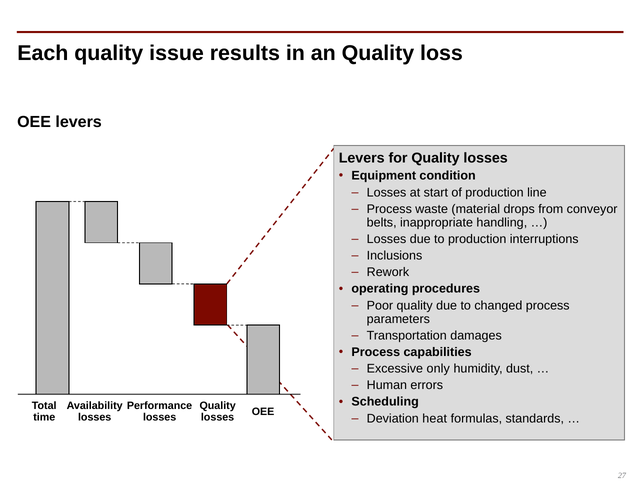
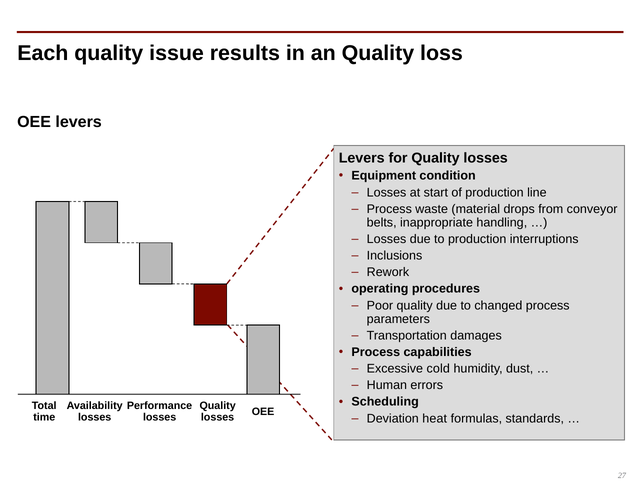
only: only -> cold
